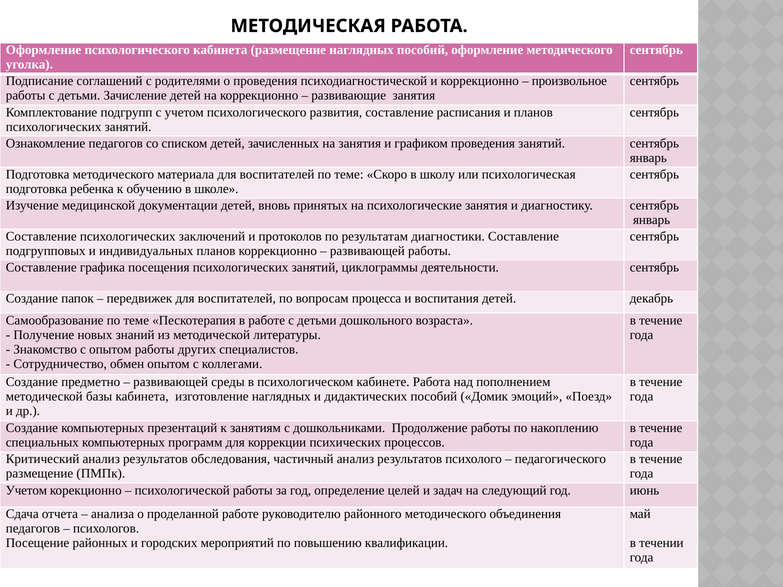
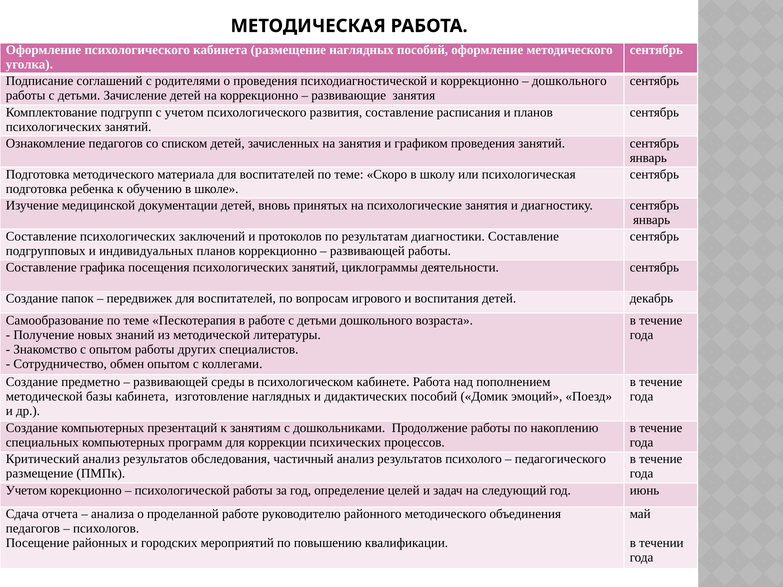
произвольное at (569, 81): произвольное -> дошкольного
процесса: процесса -> игрового
